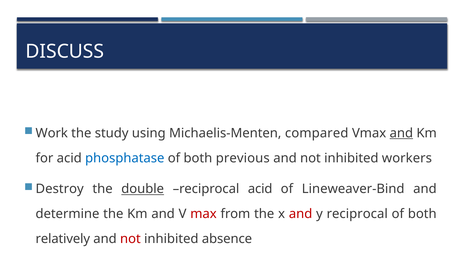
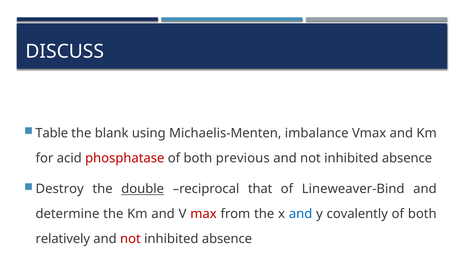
Work: Work -> Table
study: study -> blank
compared: compared -> imbalance
and at (401, 133) underline: present -> none
phosphatase colour: blue -> red
workers at (407, 158): workers -> absence
reciprocal acid: acid -> that
and at (301, 214) colour: red -> blue
y reciprocal: reciprocal -> covalently
